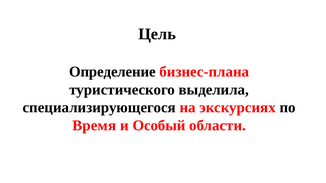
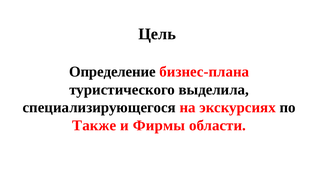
Время: Время -> Также
Особый: Особый -> Фирмы
